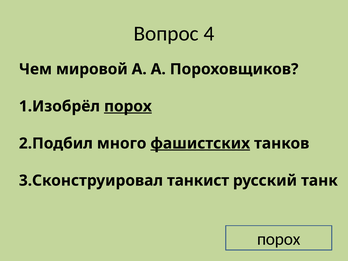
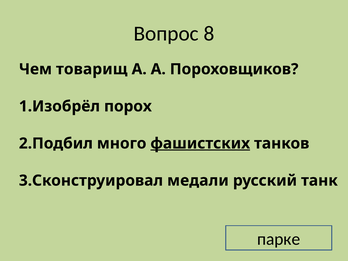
4: 4 -> 8
мировой: мировой -> товарищ
порох at (128, 106) underline: present -> none
танкист: танкист -> медали
порох at (279, 239): порох -> парке
